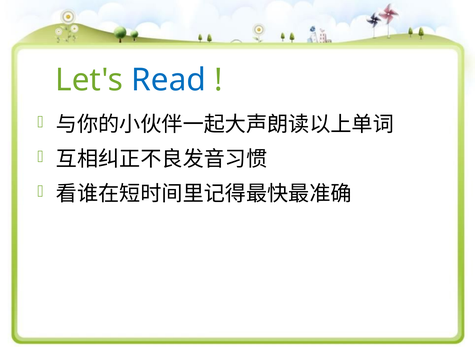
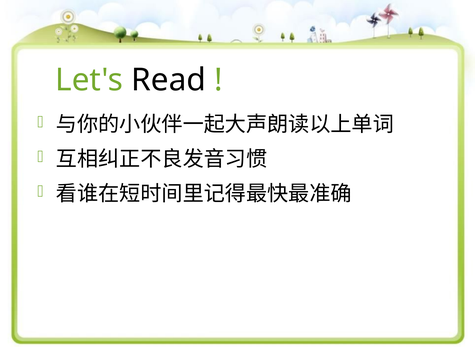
Read colour: blue -> black
